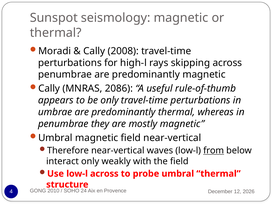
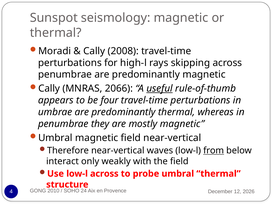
2086: 2086 -> 2066
useful underline: none -> present
be only: only -> four
